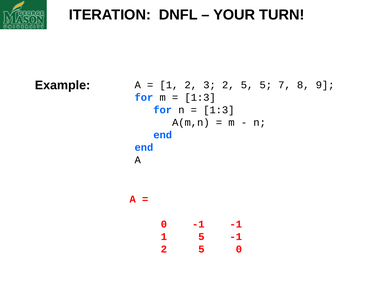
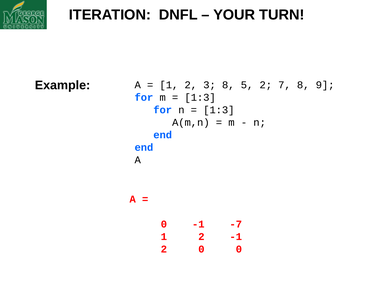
3 2: 2 -> 8
5 5: 5 -> 2
-1 -1: -1 -> -7
5 at (201, 236): 5 -> 2
5 at (201, 249): 5 -> 0
